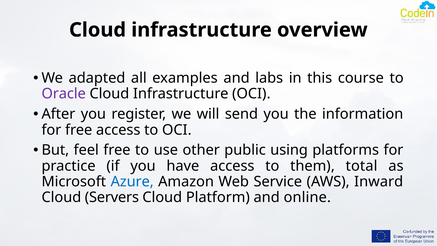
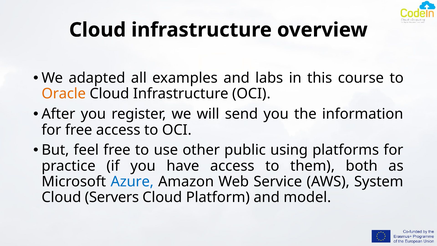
Oracle colour: purple -> orange
total: total -> both
Inward: Inward -> System
online: online -> model
